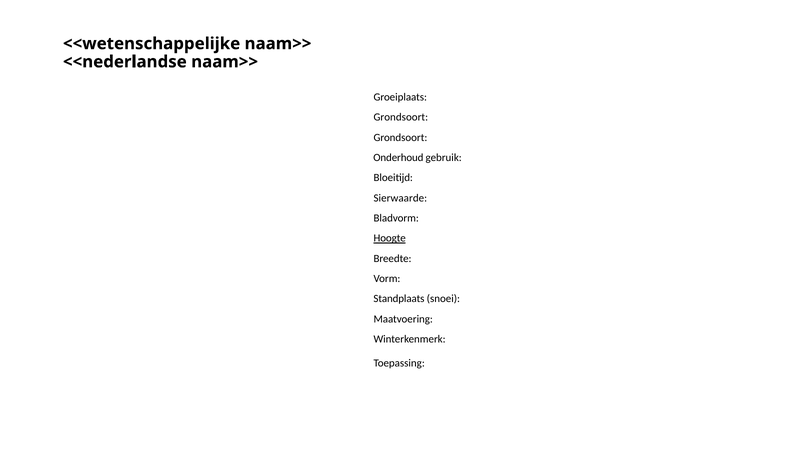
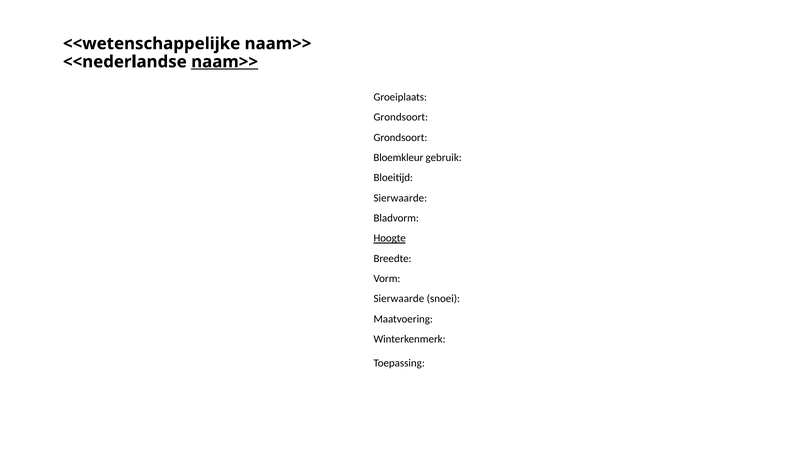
naam>> at (225, 62) underline: none -> present
Onderhoud: Onderhoud -> Bloemkleur
Standplaats at (399, 299): Standplaats -> Sierwaarde
